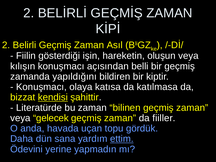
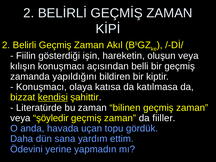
Asıl: Asıl -> Akıl
gelecek: gelecek -> şöyledir
ettim underline: present -> none
